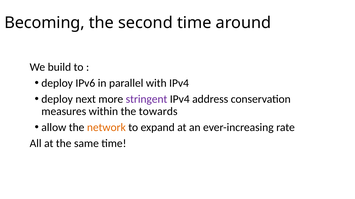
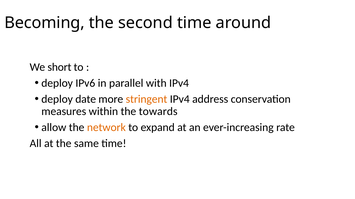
build: build -> short
next: next -> date
stringent colour: purple -> orange
